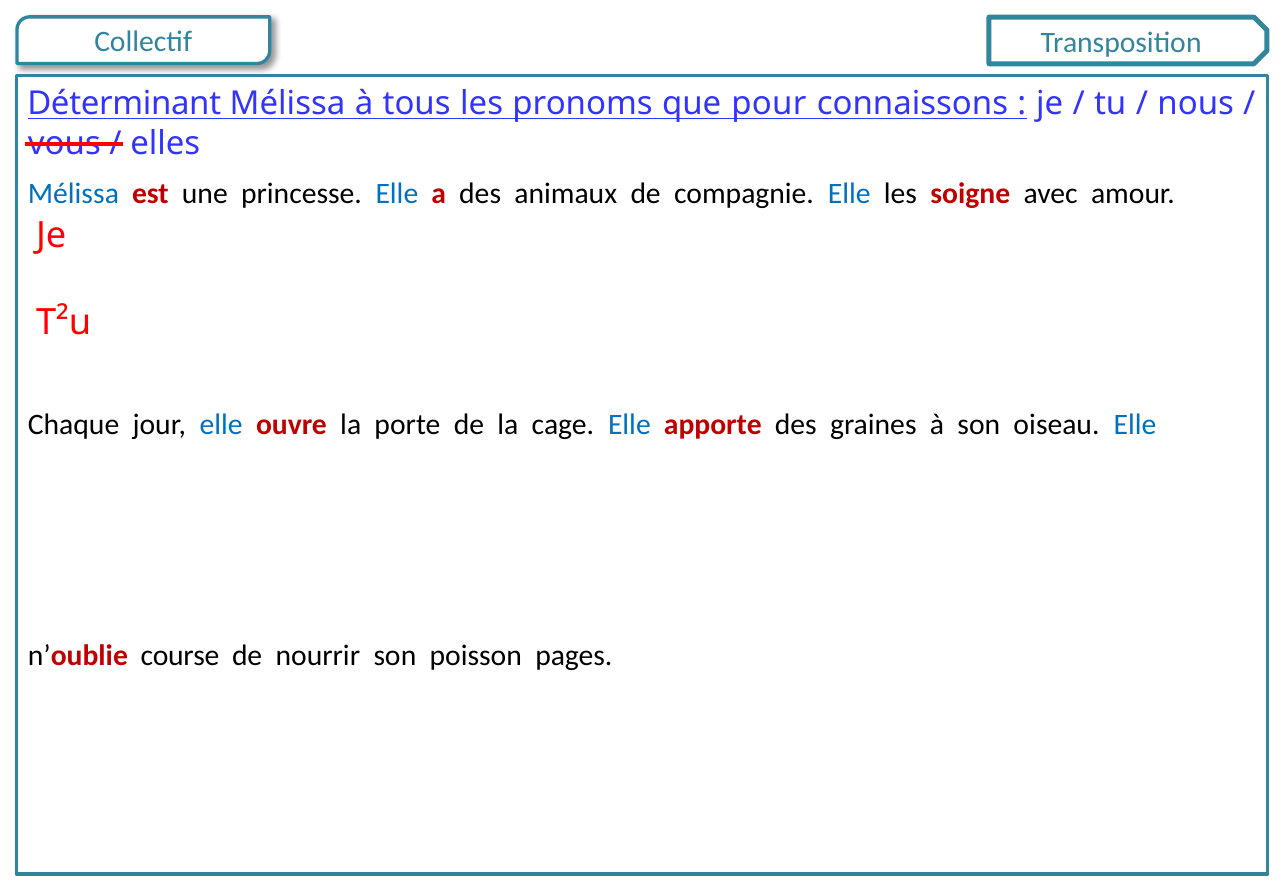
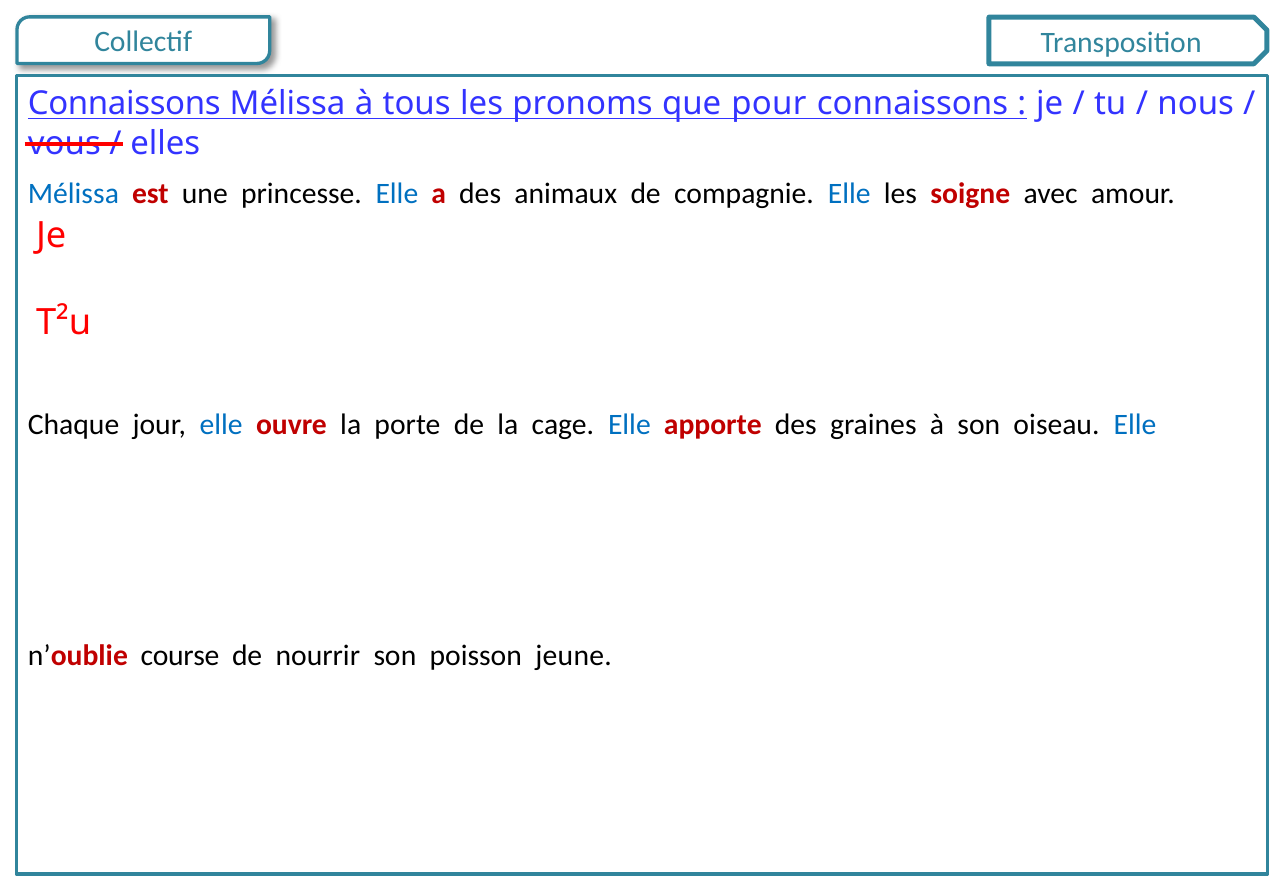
Déterminant at (124, 104): Déterminant -> Connaissons
pages: pages -> jeune
